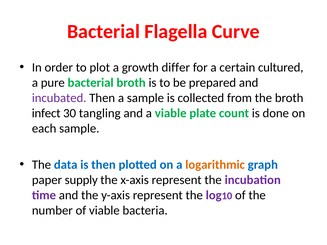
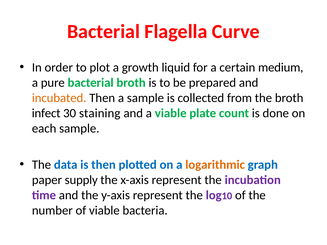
differ: differ -> liquid
cultured: cultured -> medium
incubated colour: purple -> orange
tangling: tangling -> staining
